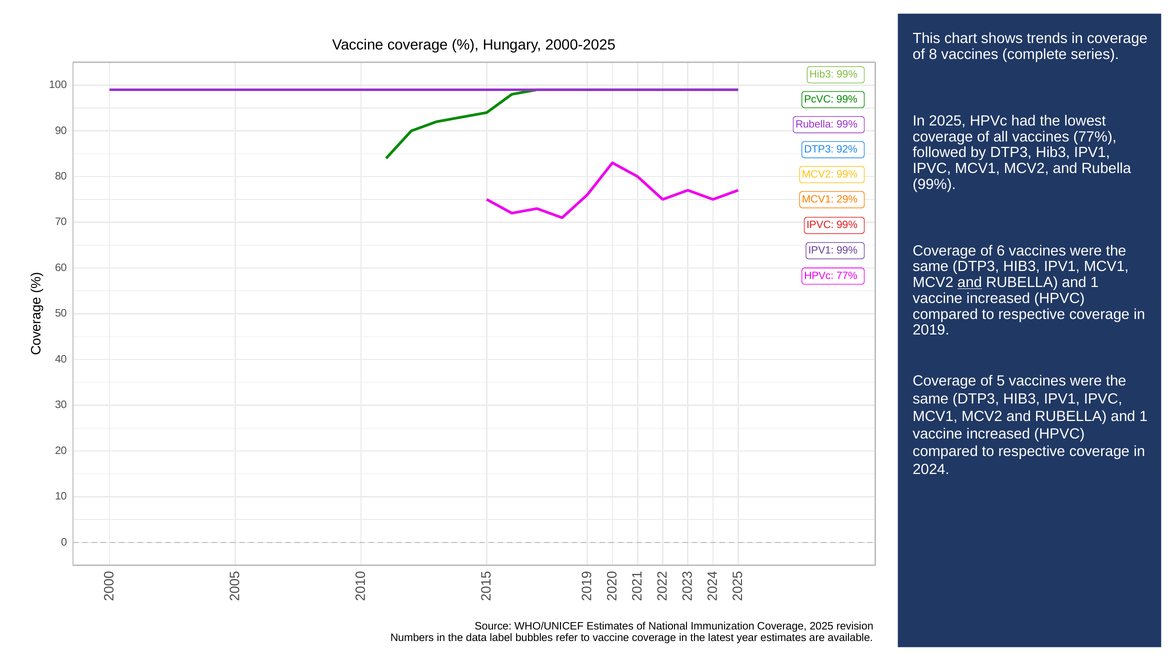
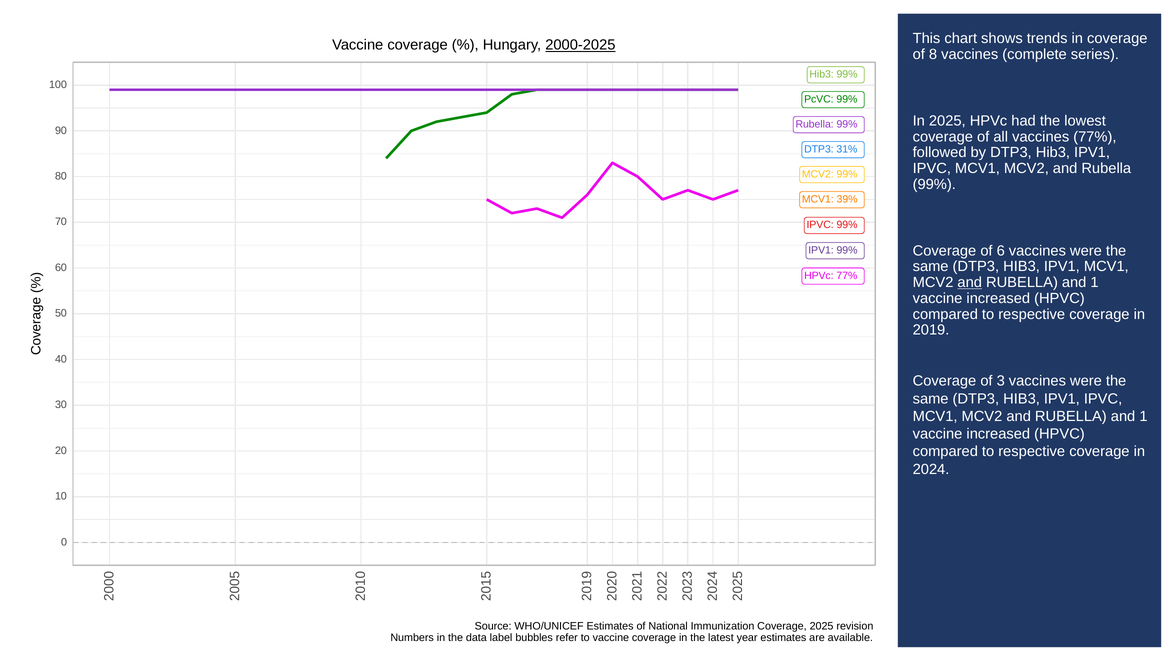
2000-2025 underline: none -> present
92%: 92% -> 31%
29%: 29% -> 39%
of 5: 5 -> 3
